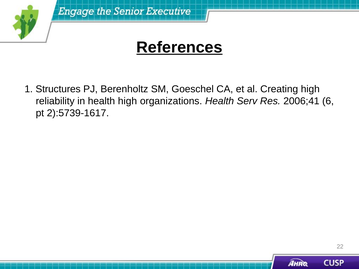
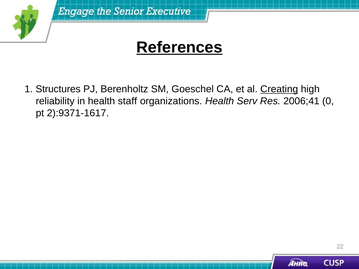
Creating underline: none -> present
health high: high -> staff
6: 6 -> 0
2):5739-1617: 2):5739-1617 -> 2):9371-1617
